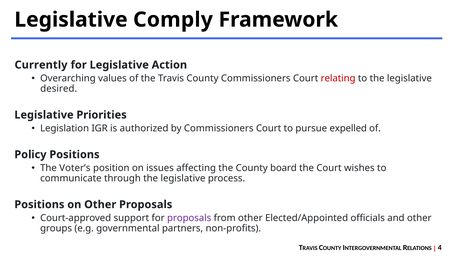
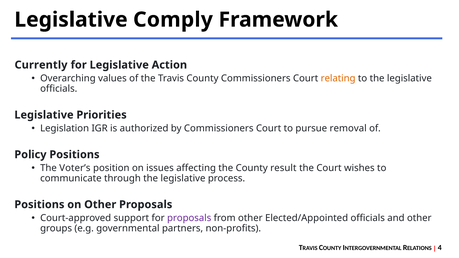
relating colour: red -> orange
desired at (59, 89): desired -> officials
expelled: expelled -> removal
board: board -> result
